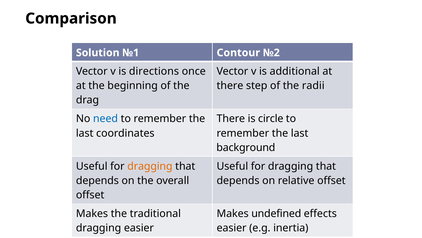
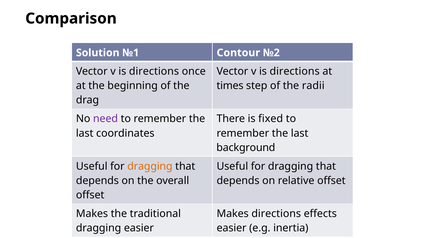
additional at (295, 71): additional -> directions
there at (230, 86): there -> times
need colour: blue -> purple
circle: circle -> fixed
Makes undefined: undefined -> directions
